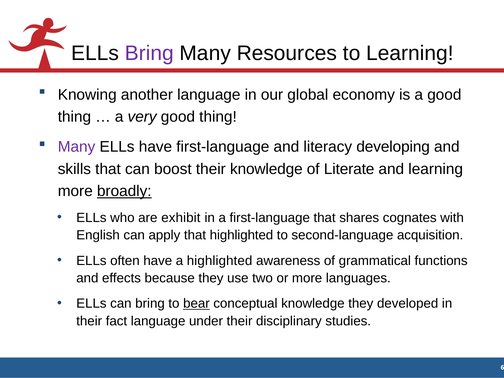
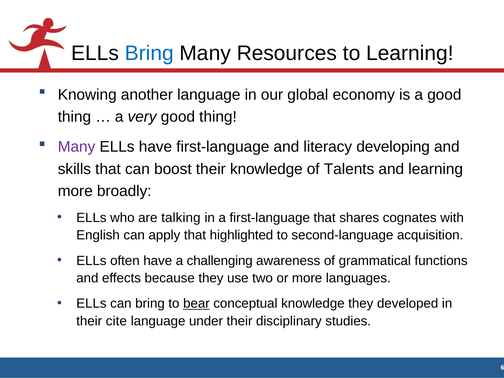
Bring at (149, 53) colour: purple -> blue
Literate: Literate -> Talents
broadly underline: present -> none
exhibit: exhibit -> talking
a highlighted: highlighted -> challenging
fact: fact -> cite
